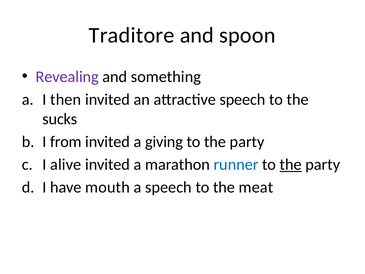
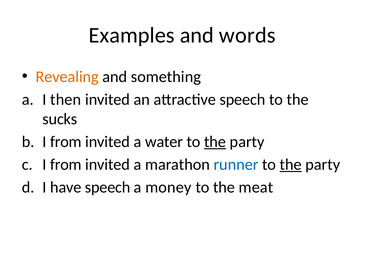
Traditore: Traditore -> Examples
spoon: spoon -> words
Revealing colour: purple -> orange
giving: giving -> water
the at (215, 142) underline: none -> present
alive at (66, 164): alive -> from
have mouth: mouth -> speech
a speech: speech -> money
